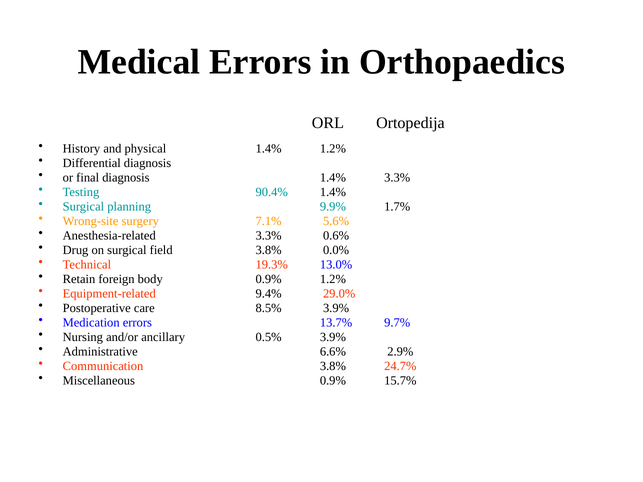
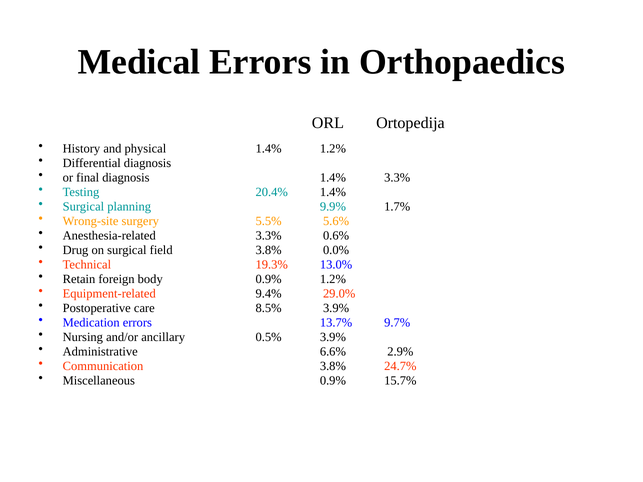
90.4%: 90.4% -> 20.4%
7.1%: 7.1% -> 5.5%
